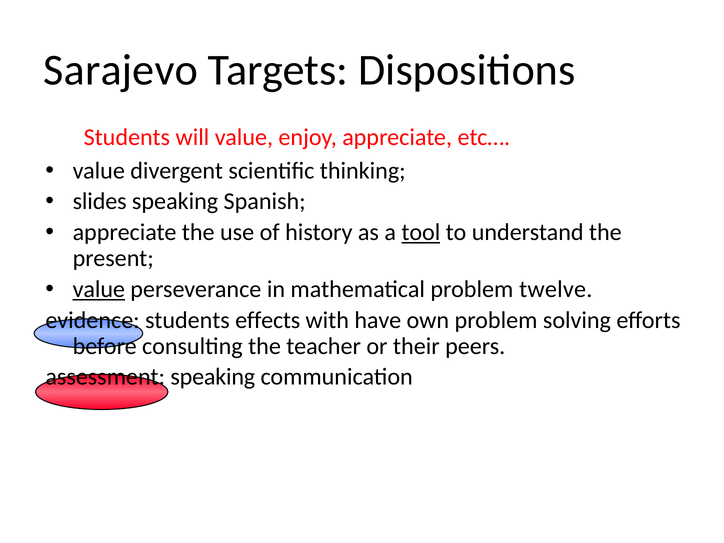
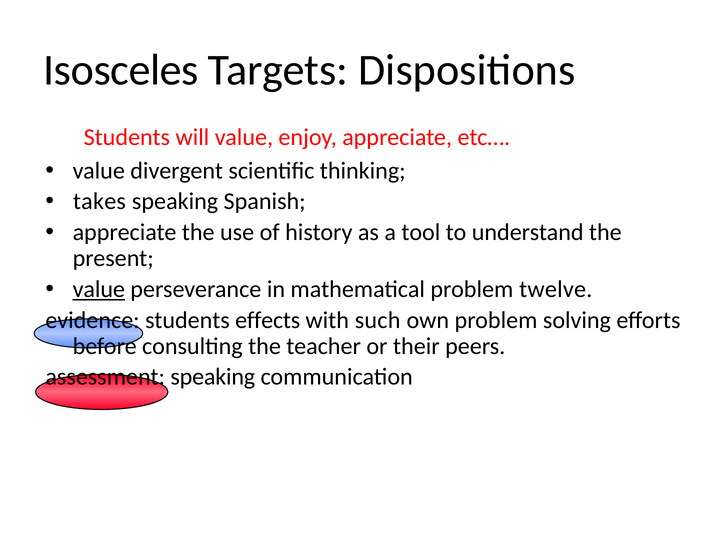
Sarajevo: Sarajevo -> Isosceles
slides: slides -> takes
tool underline: present -> none
have: have -> such
